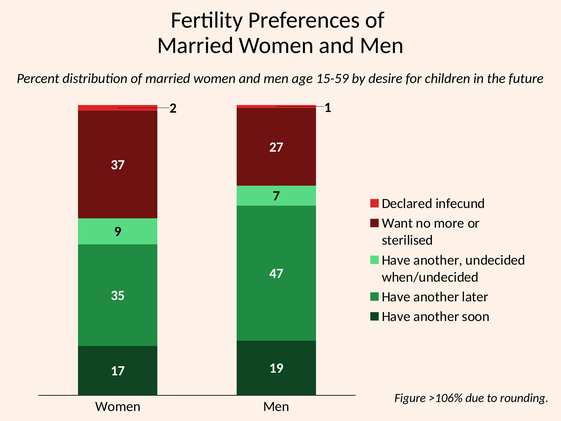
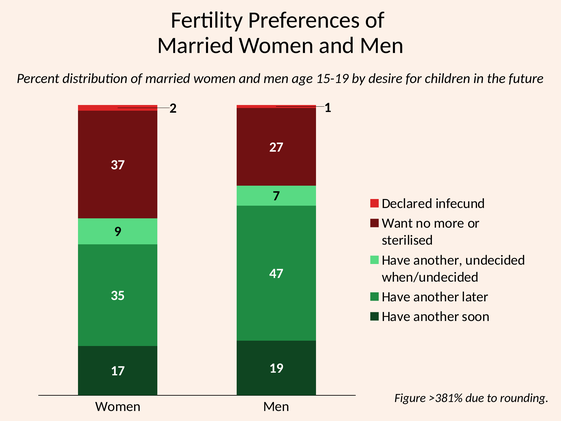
15-59: 15-59 -> 15-19
>106%: >106% -> >381%
